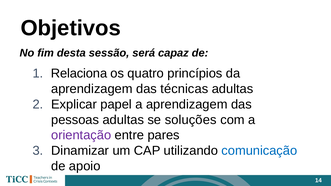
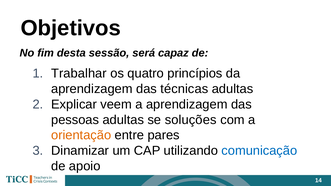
Relaciona: Relaciona -> Trabalhar
papel: papel -> veem
orientação colour: purple -> orange
